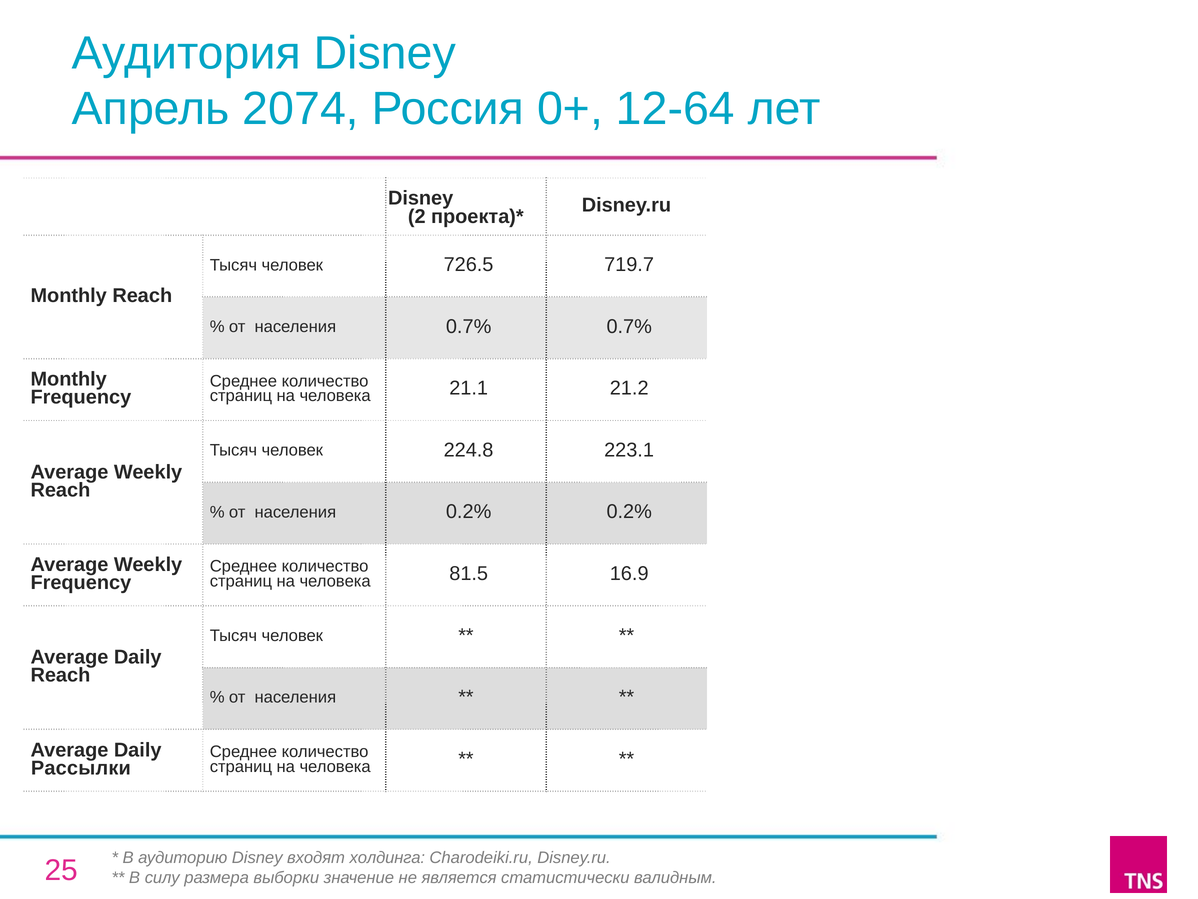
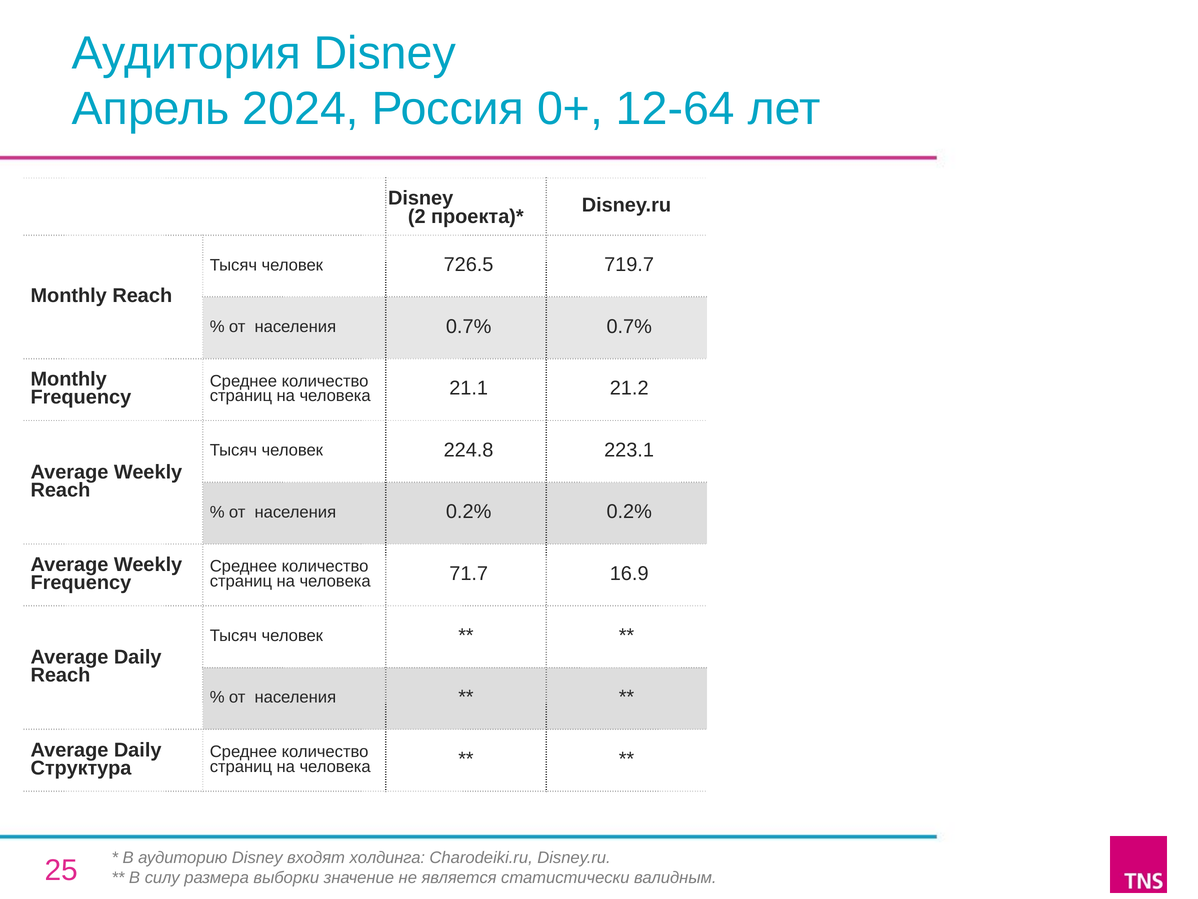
2074: 2074 -> 2024
81.5: 81.5 -> 71.7
Рассылки: Рассылки -> Структура
